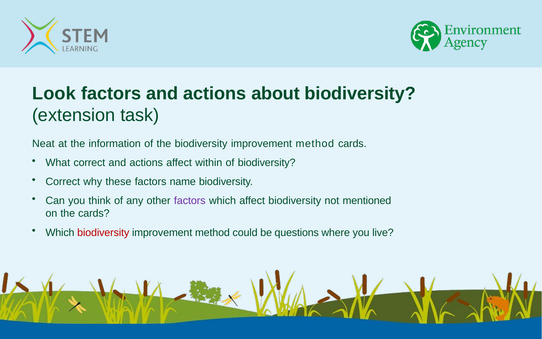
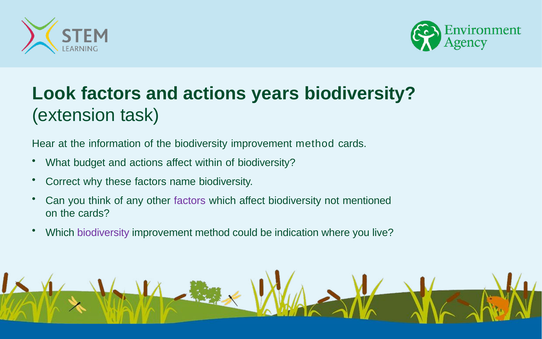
about: about -> years
Neat: Neat -> Hear
What correct: correct -> budget
biodiversity at (103, 232) colour: red -> purple
questions: questions -> indication
